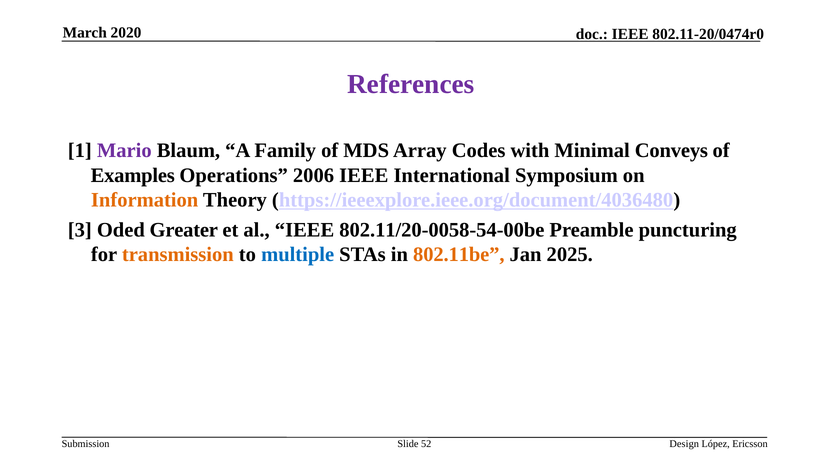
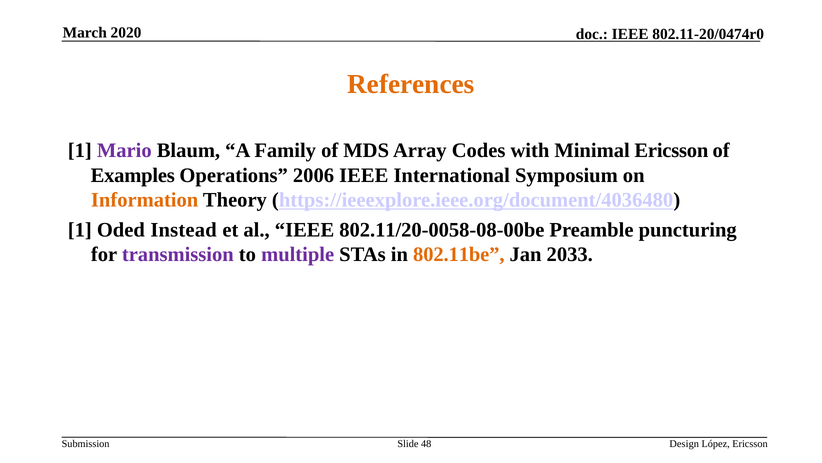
References colour: purple -> orange
Minimal Conveys: Conveys -> Ericsson
3 at (80, 230): 3 -> 1
Greater: Greater -> Instead
802.11/20-0058-54-00be: 802.11/20-0058-54-00be -> 802.11/20-0058-08-00be
transmission colour: orange -> purple
multiple colour: blue -> purple
2025: 2025 -> 2033
52: 52 -> 48
